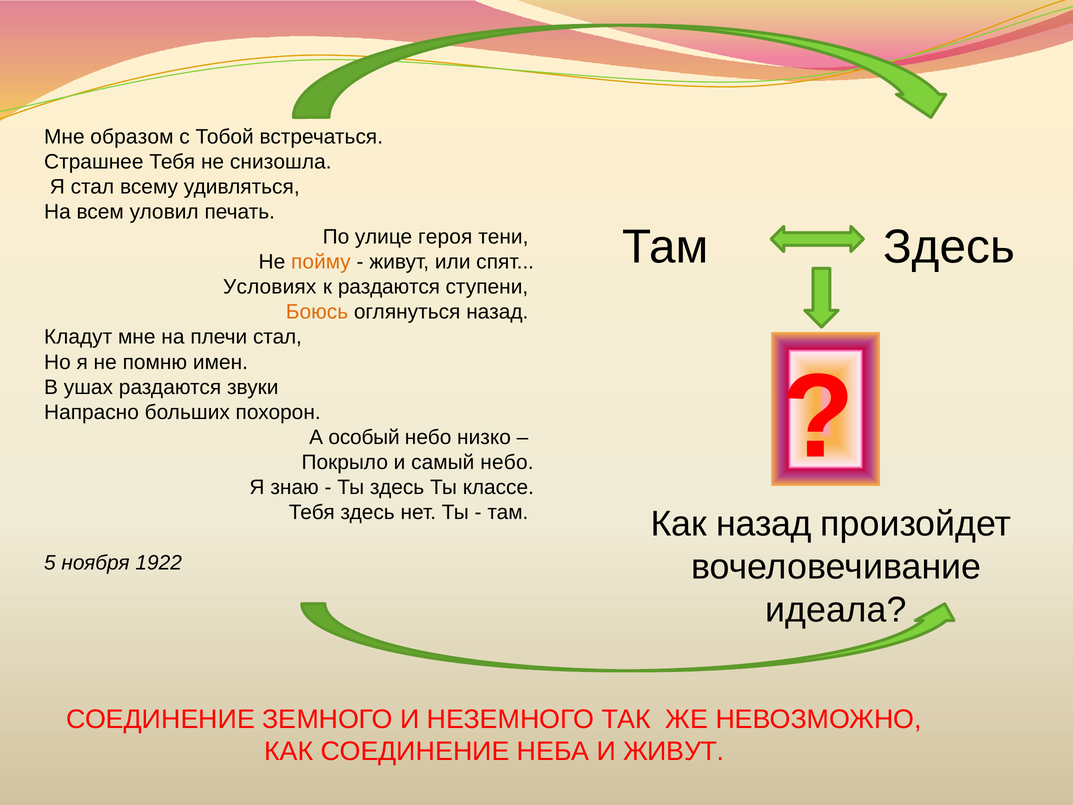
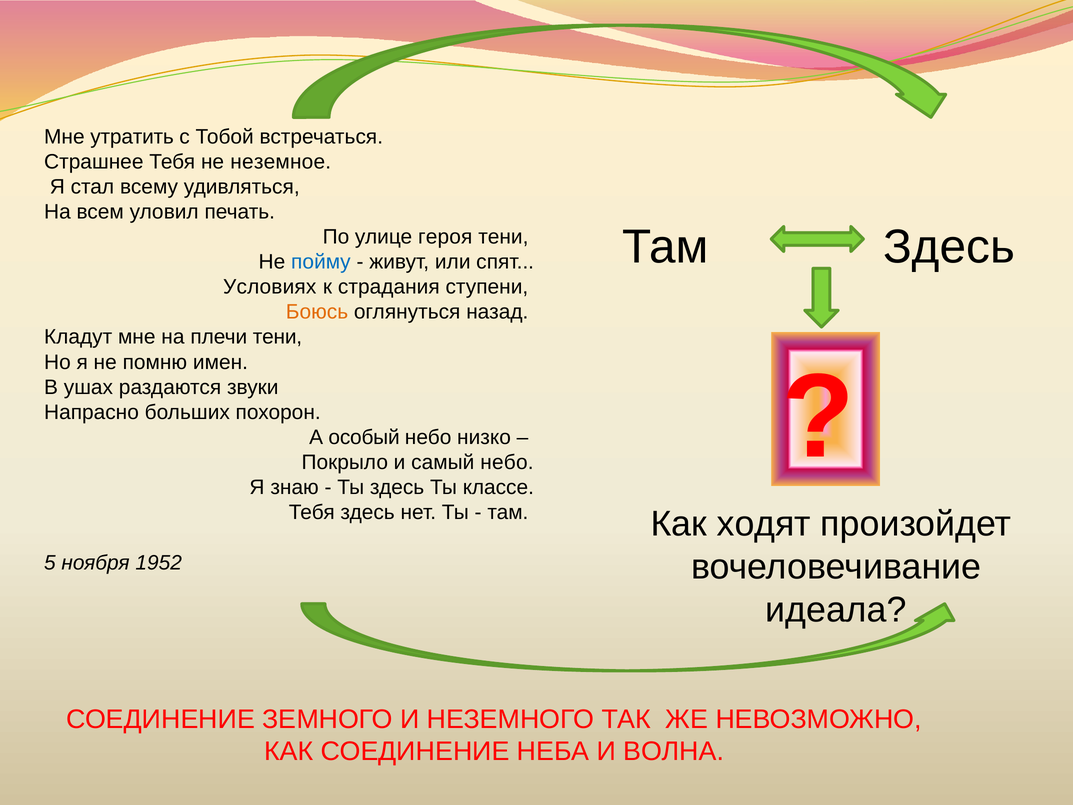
образом: образом -> утратить
снизошла: снизошла -> неземное
пойму colour: orange -> blue
к раздаются: раздаются -> страдания
плечи стал: стал -> тени
Как назад: назад -> ходят
1922: 1922 -> 1952
И ЖИВУТ: ЖИВУТ -> ВОЛНА
